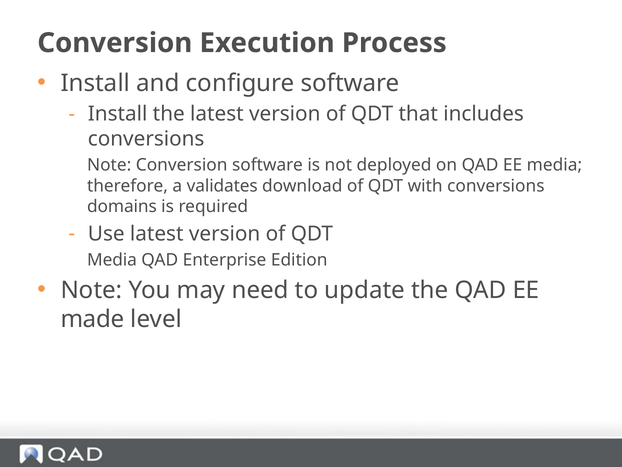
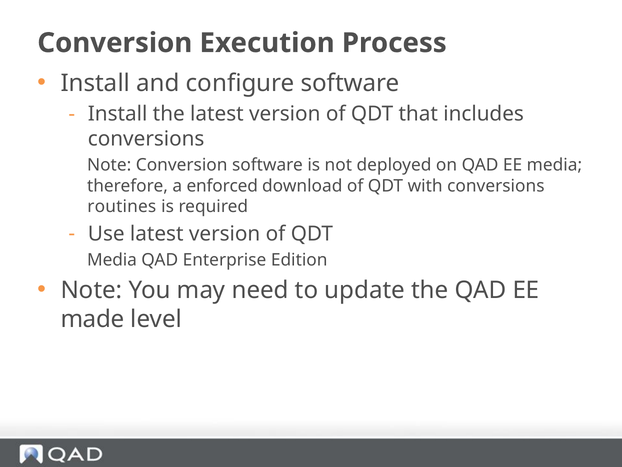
validates: validates -> enforced
domains: domains -> routines
